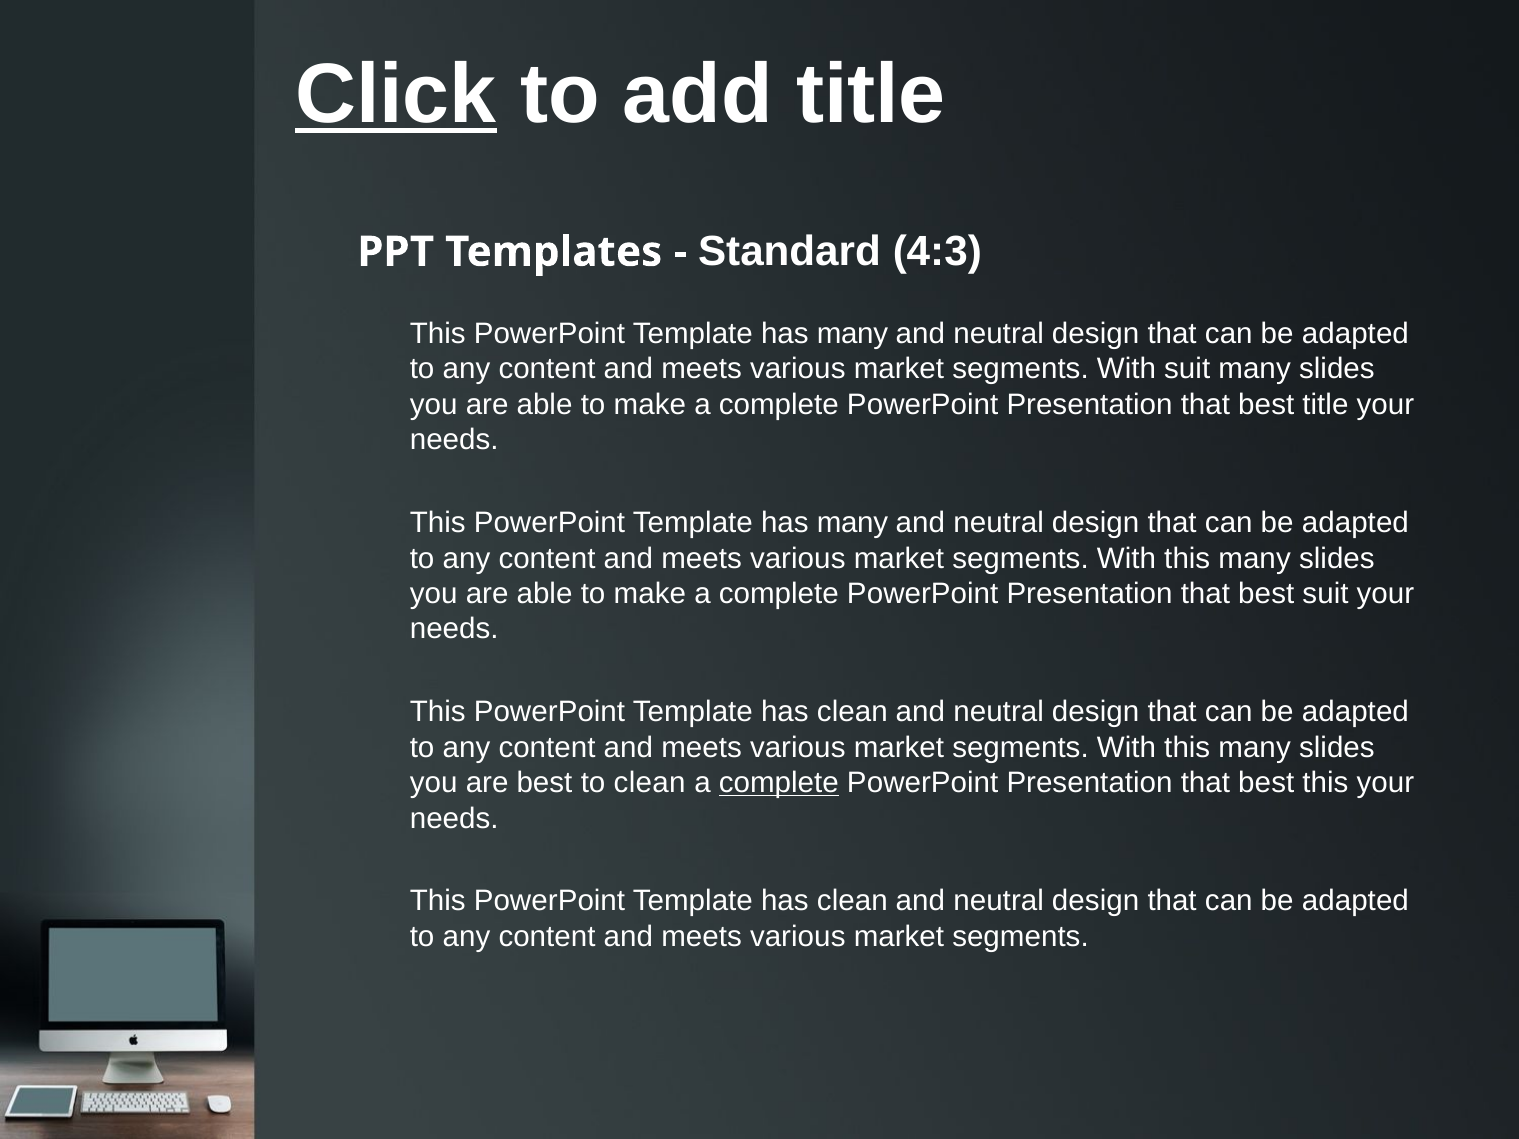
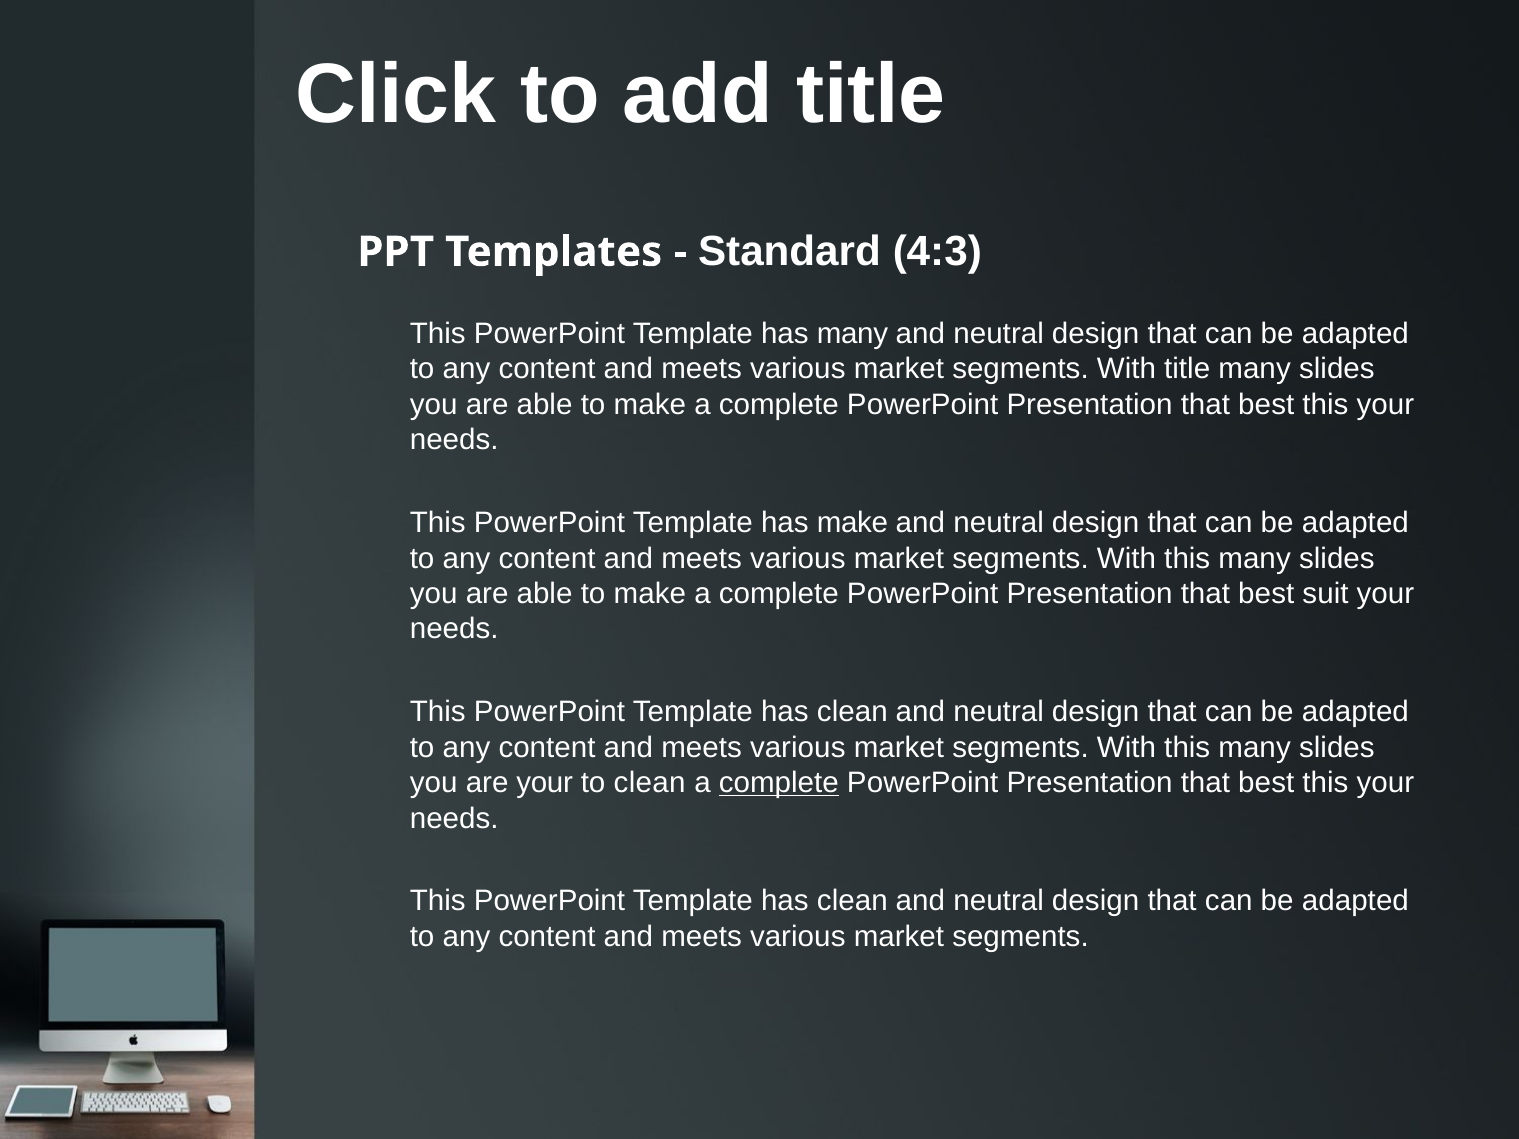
Click underline: present -> none
With suit: suit -> title
title at (1325, 405): title -> this
many at (852, 523): many -> make
are best: best -> your
